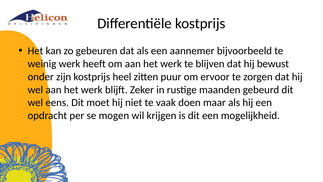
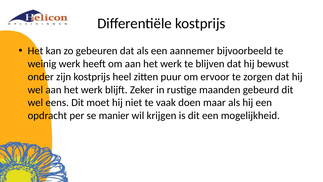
mogen: mogen -> manier
